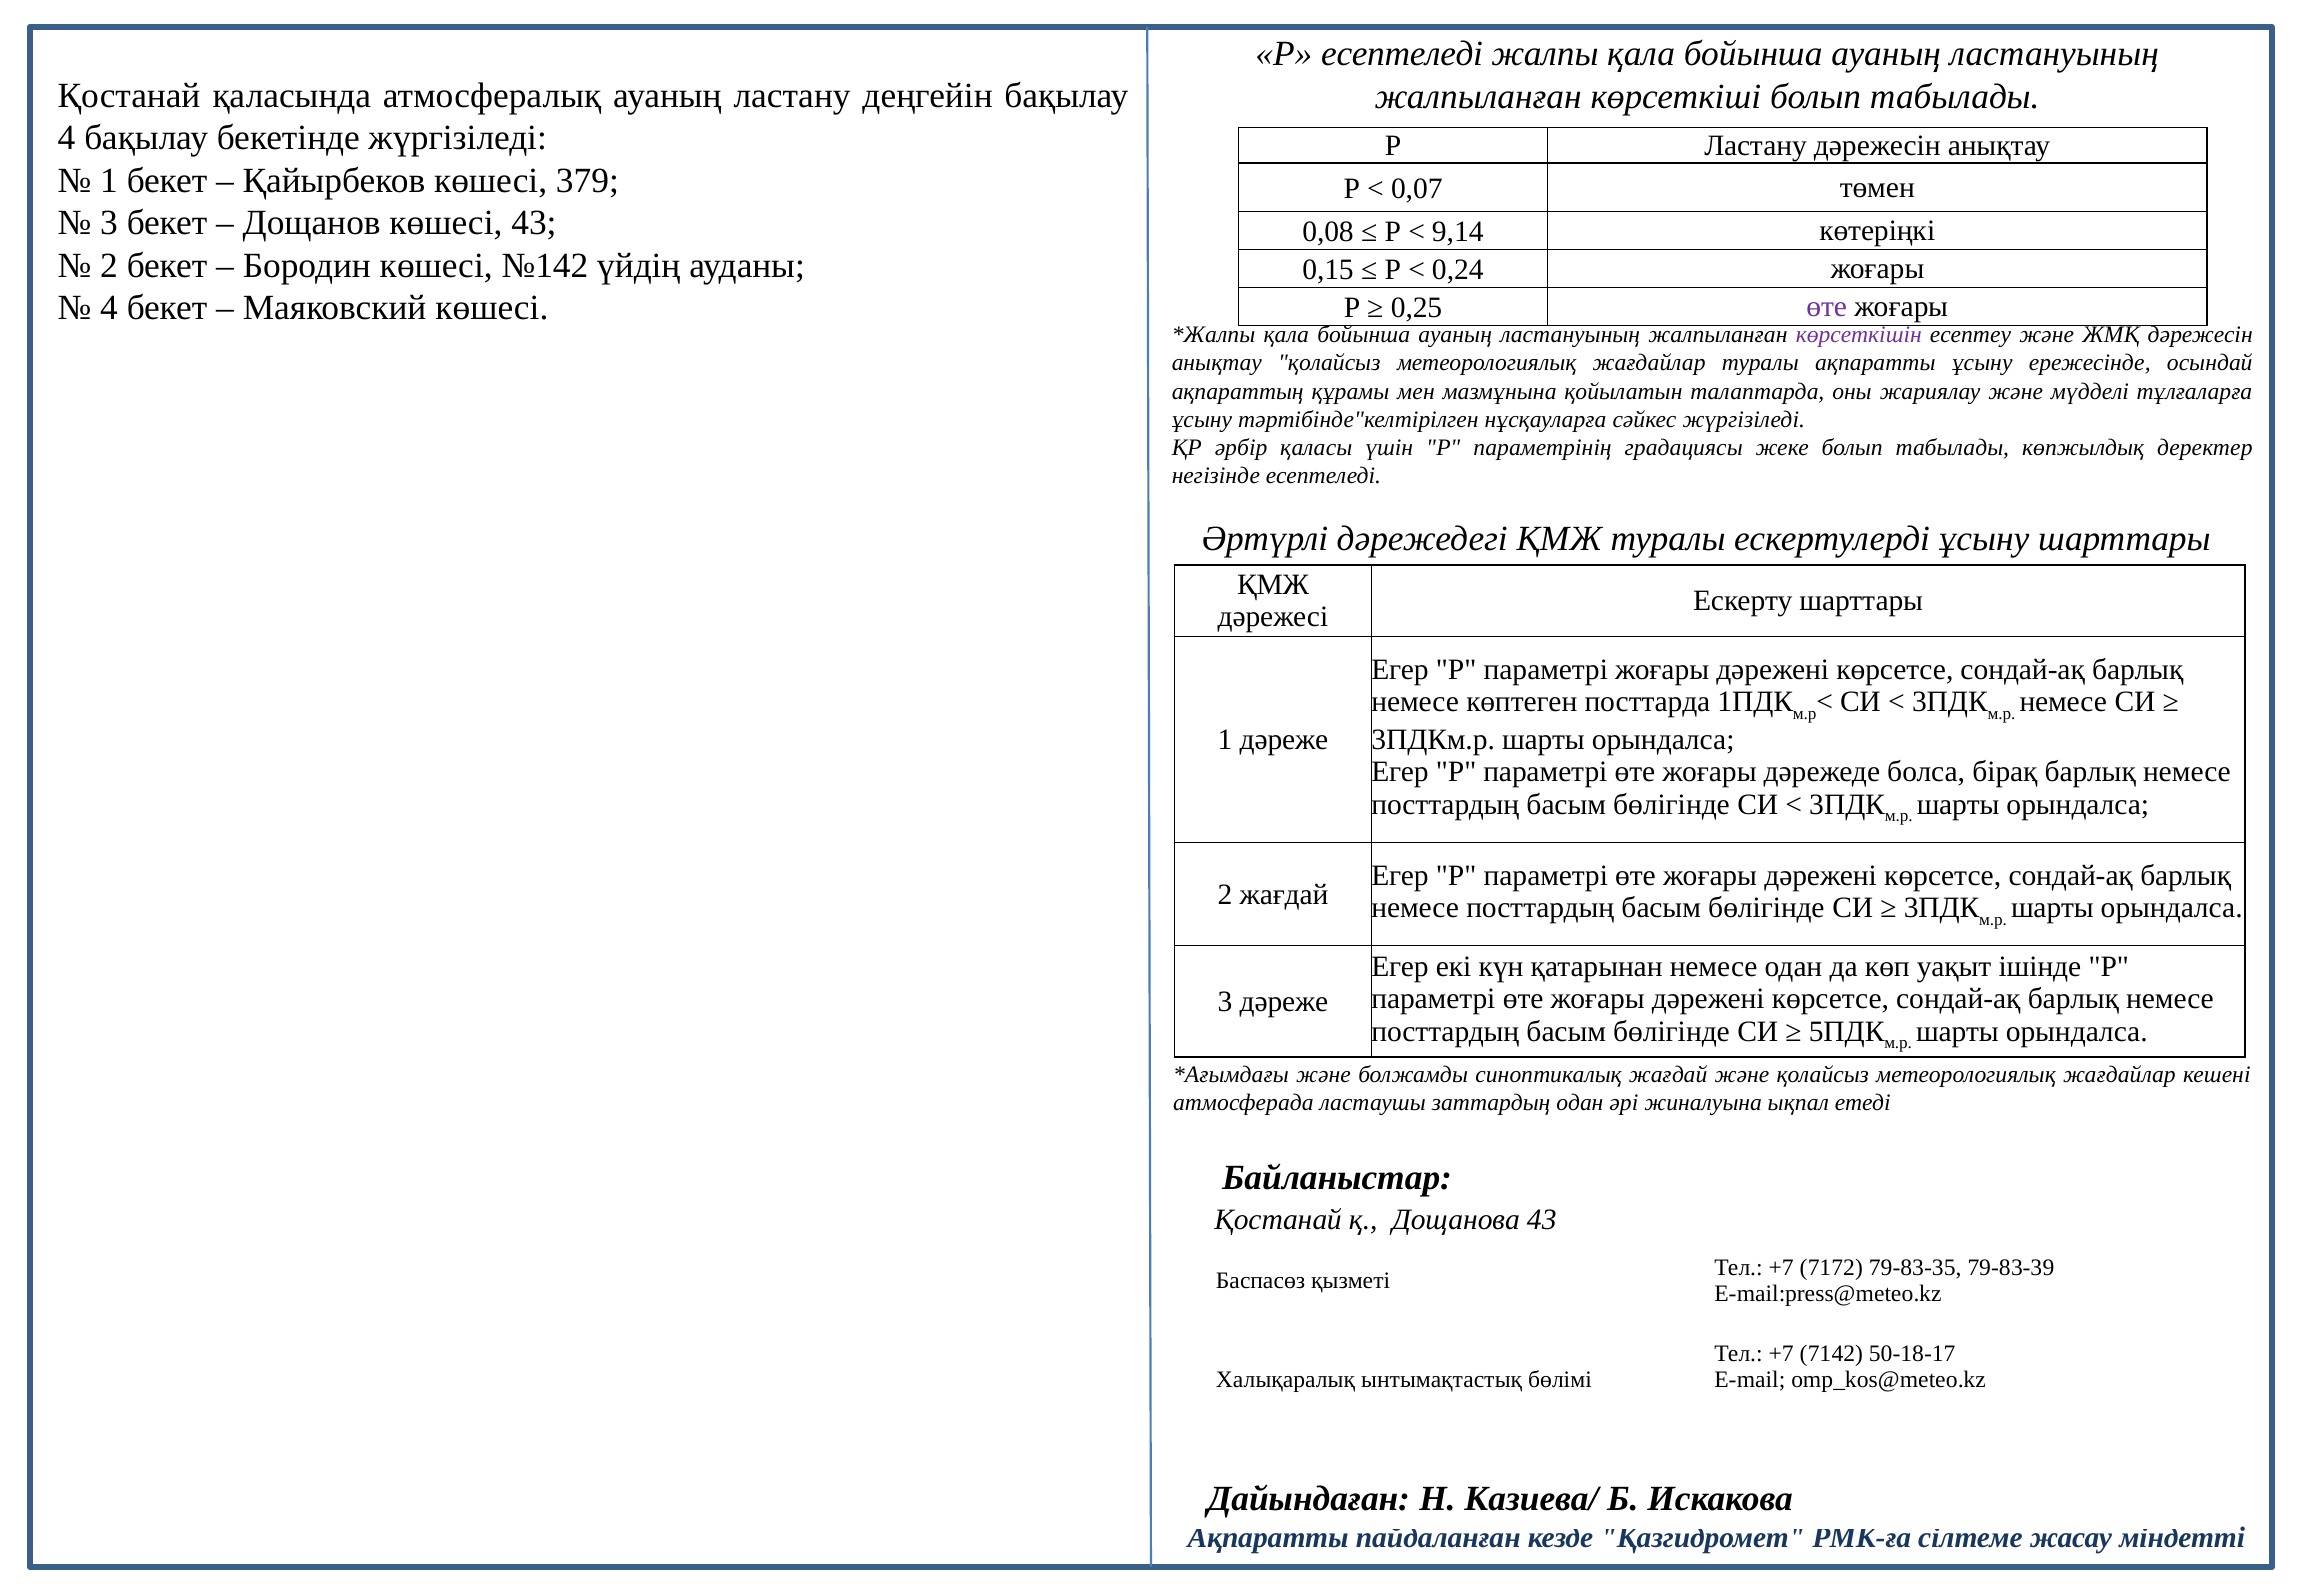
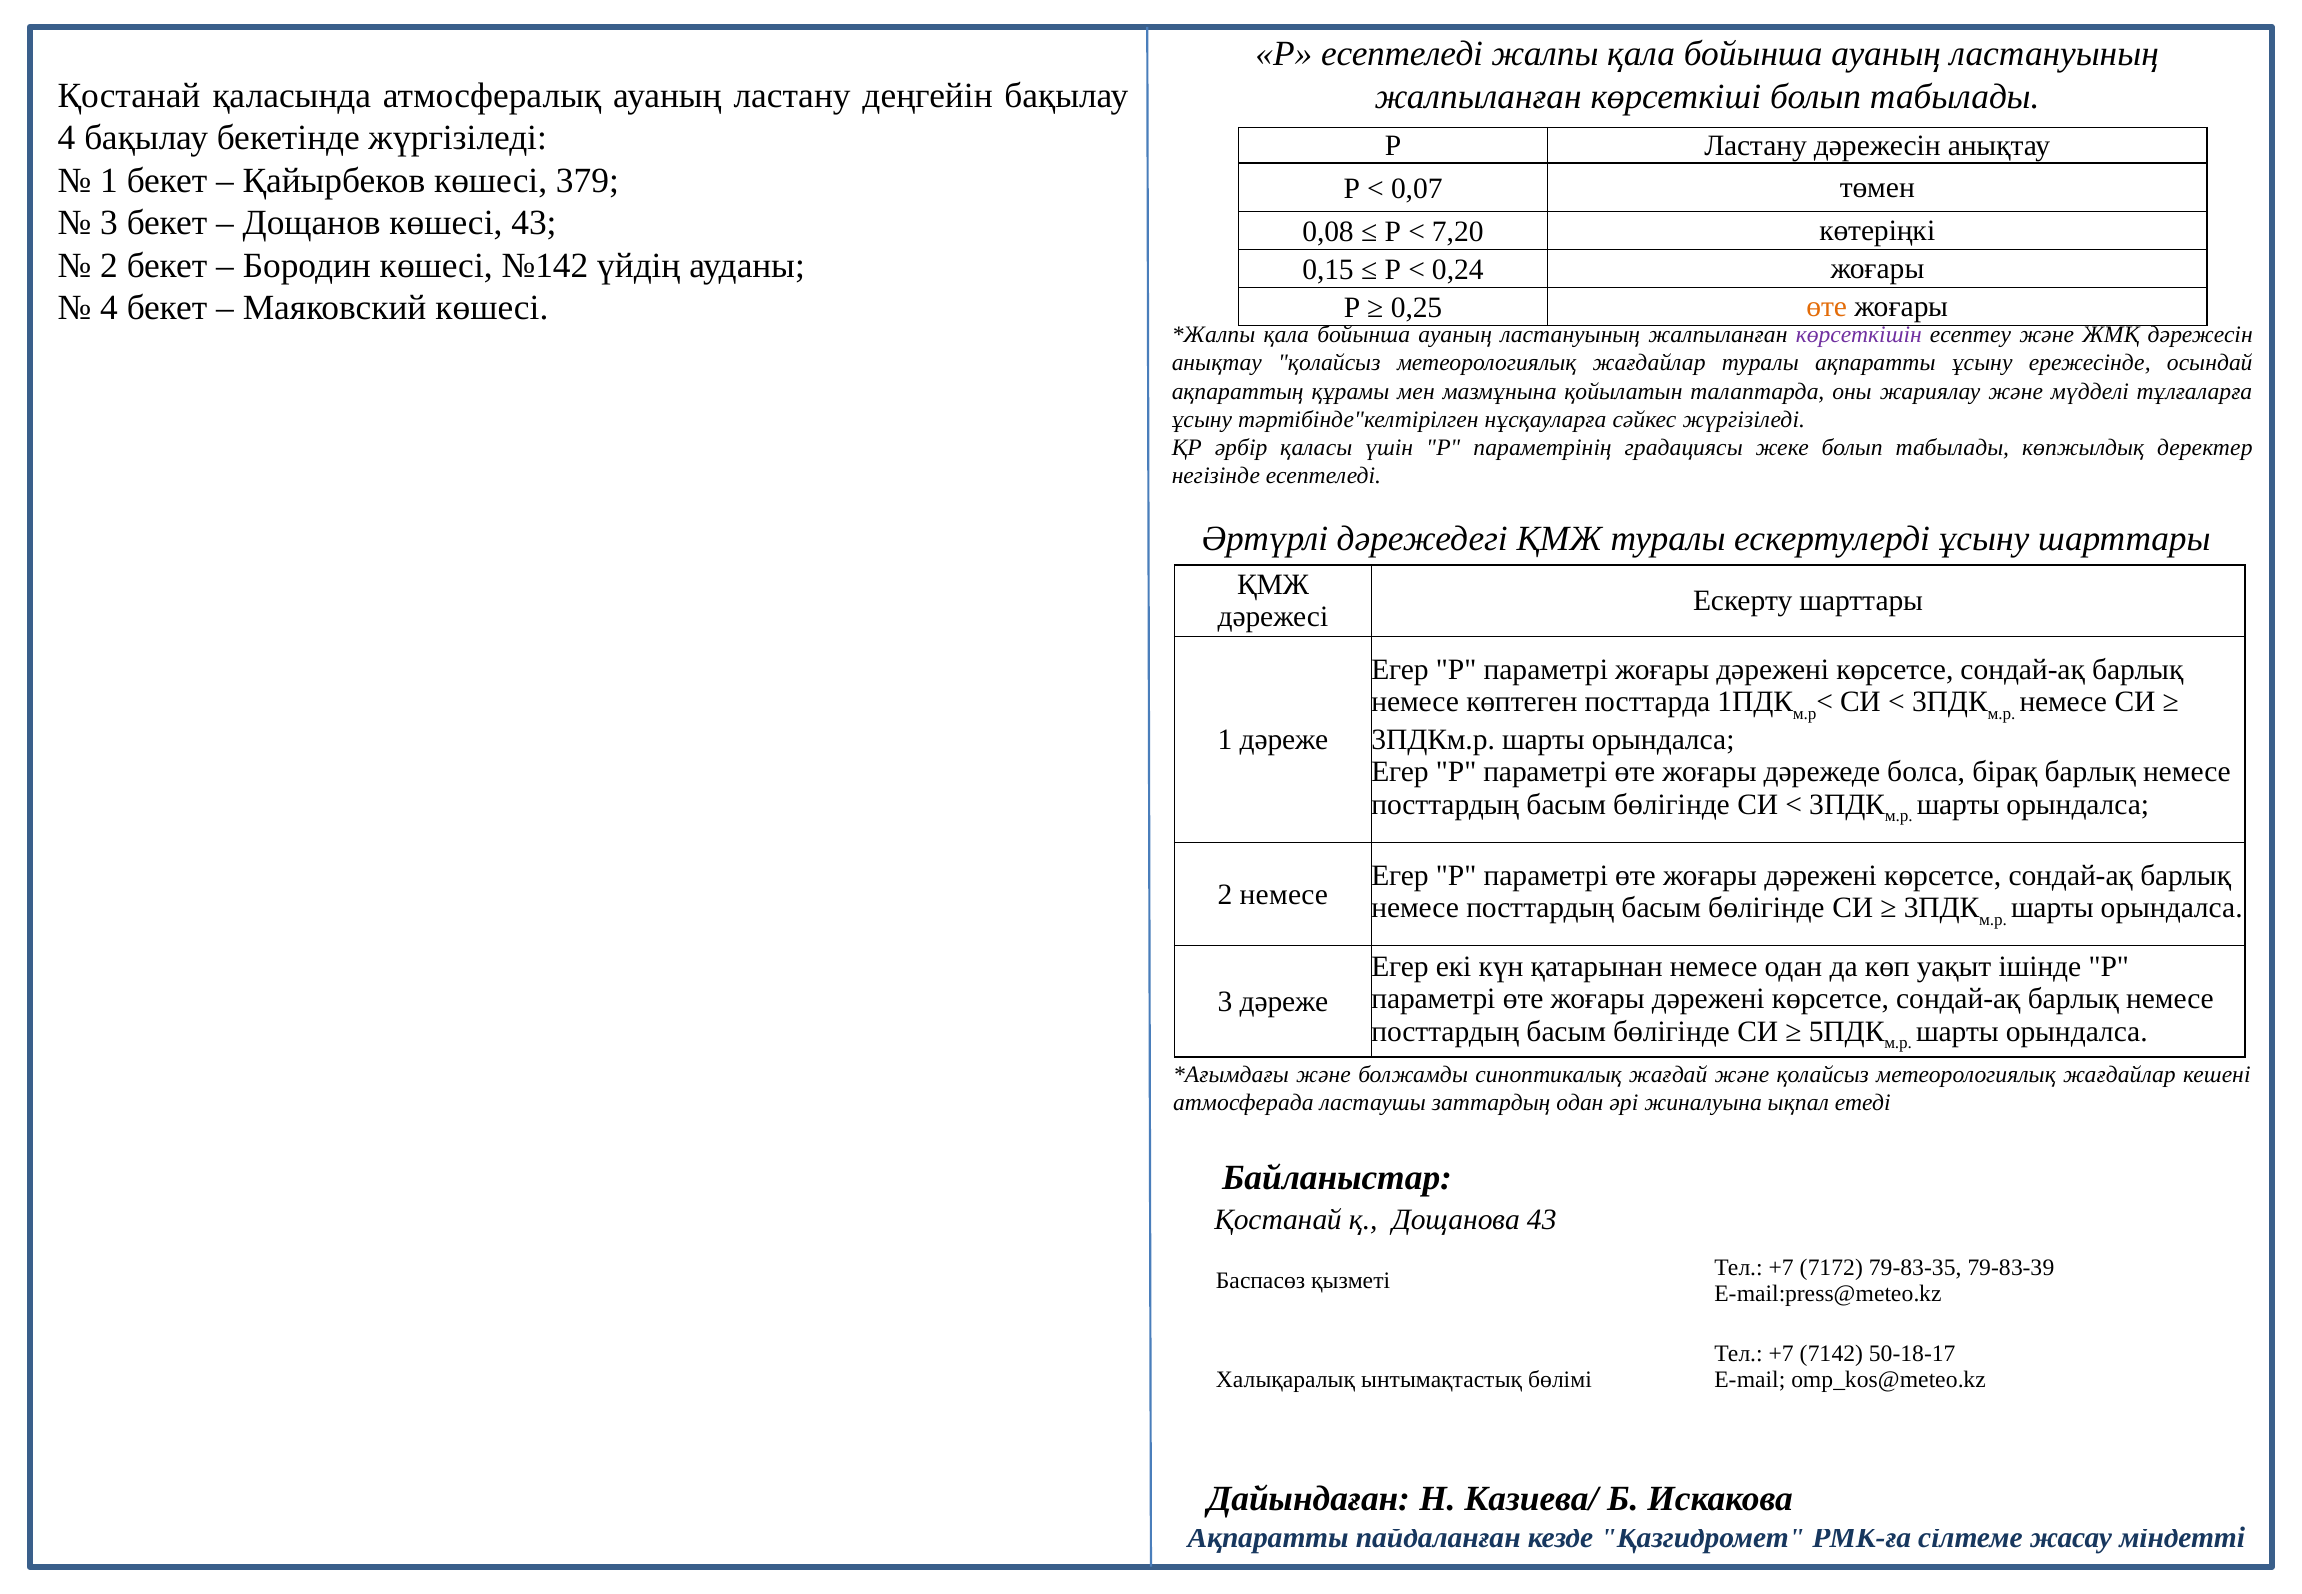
9,14: 9,14 -> 7,20
өте at (1827, 306) colour: purple -> orange
2 жағдай: жағдай -> немесе
